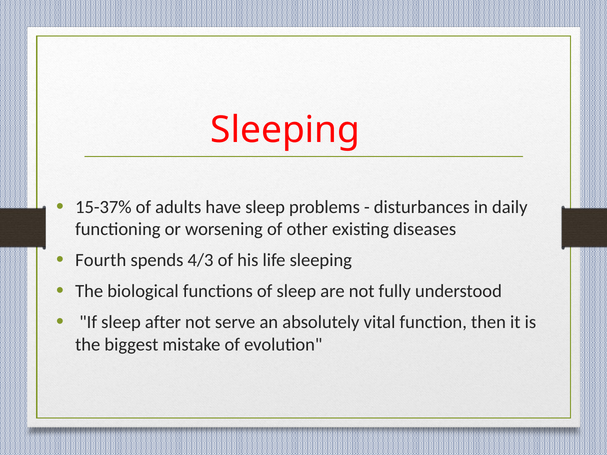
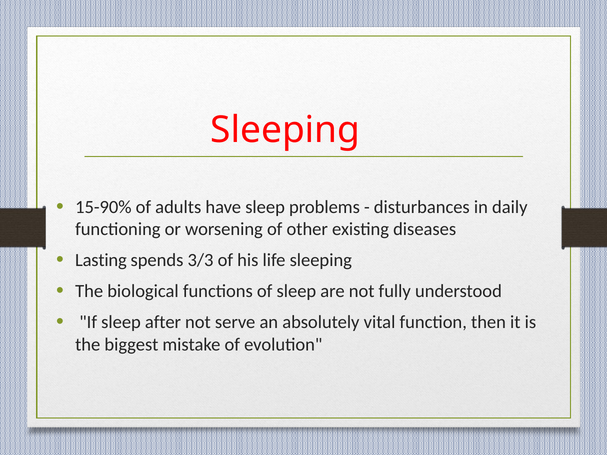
15-37%: 15-37% -> 15-90%
Fourth: Fourth -> Lasting
4/3: 4/3 -> 3/3
